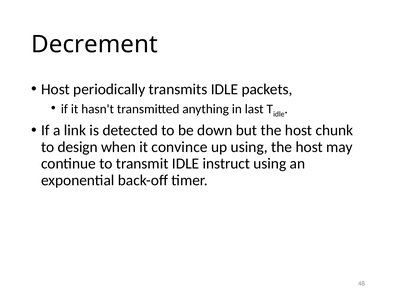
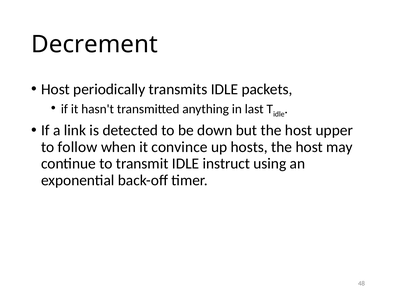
chunk: chunk -> upper
design: design -> follow
up using: using -> hosts
